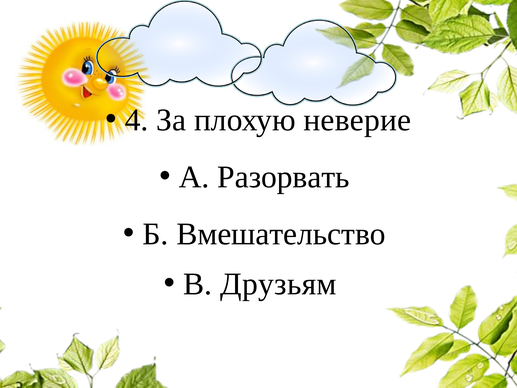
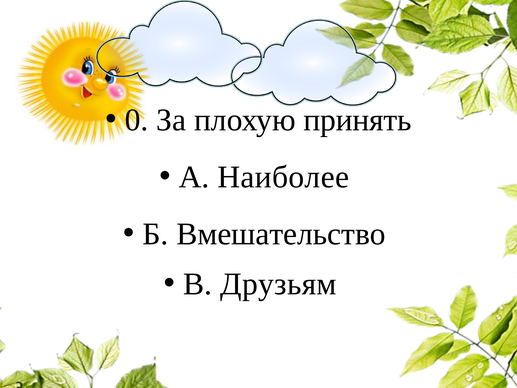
4: 4 -> 0
неверие: неверие -> принять
Разорвать: Разорвать -> Наиболее
